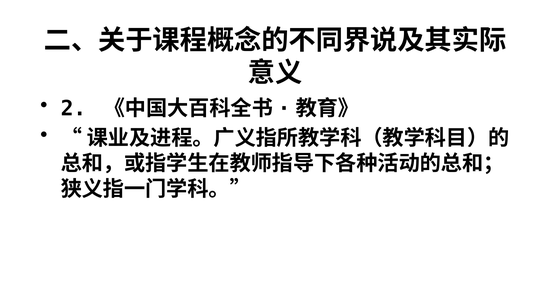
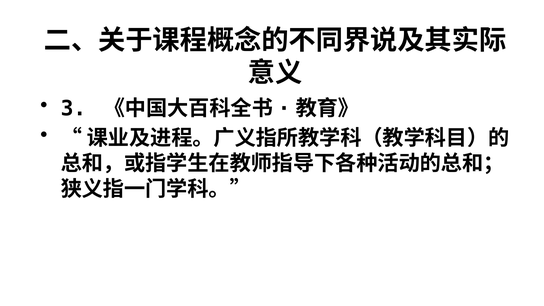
2: 2 -> 3
